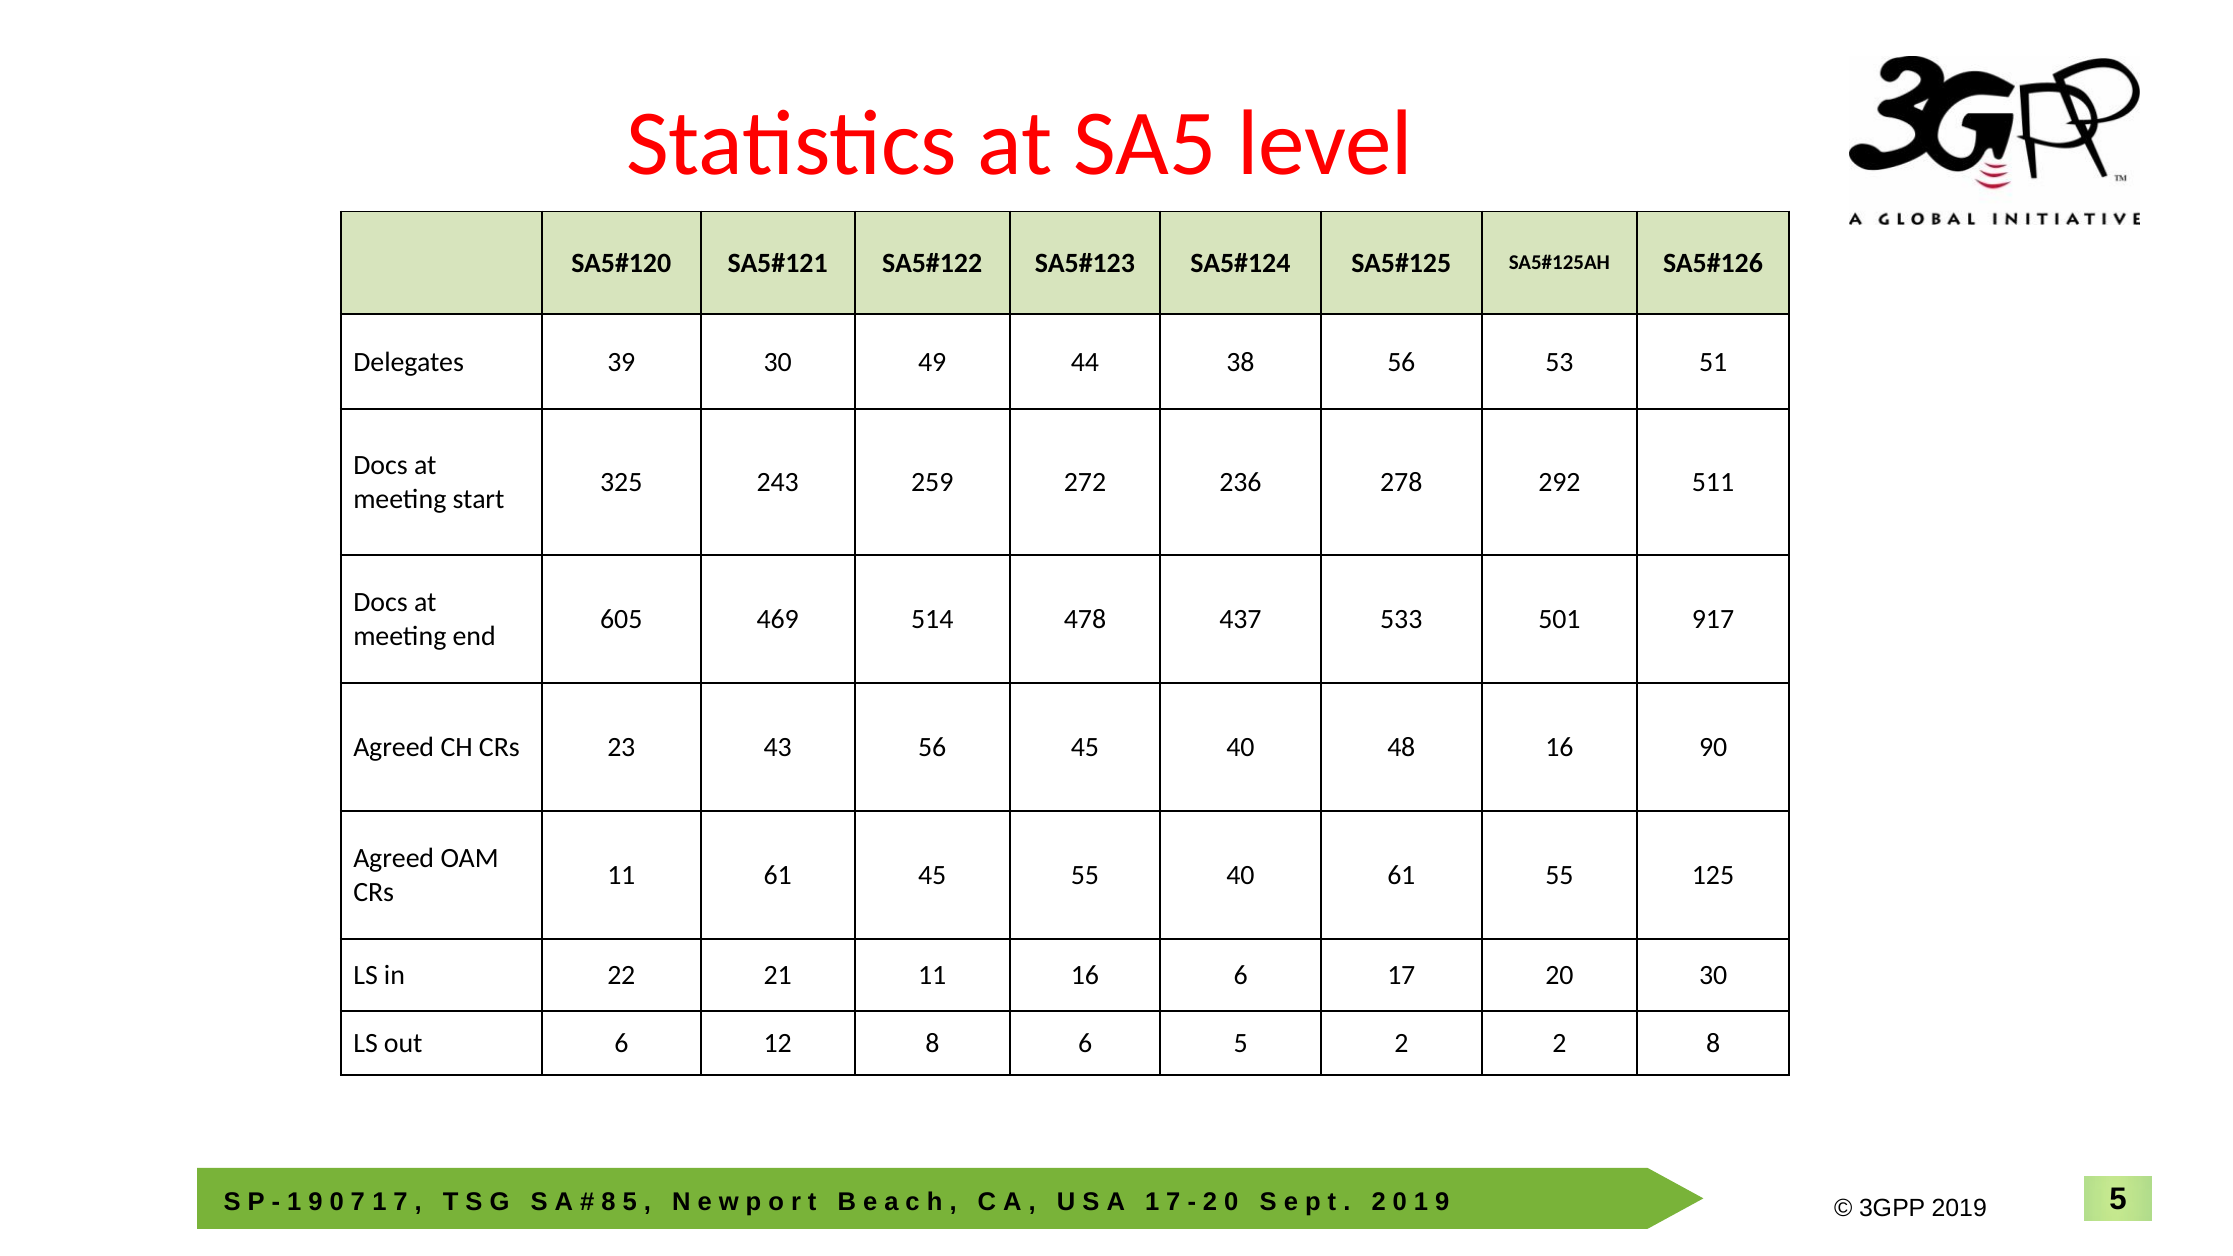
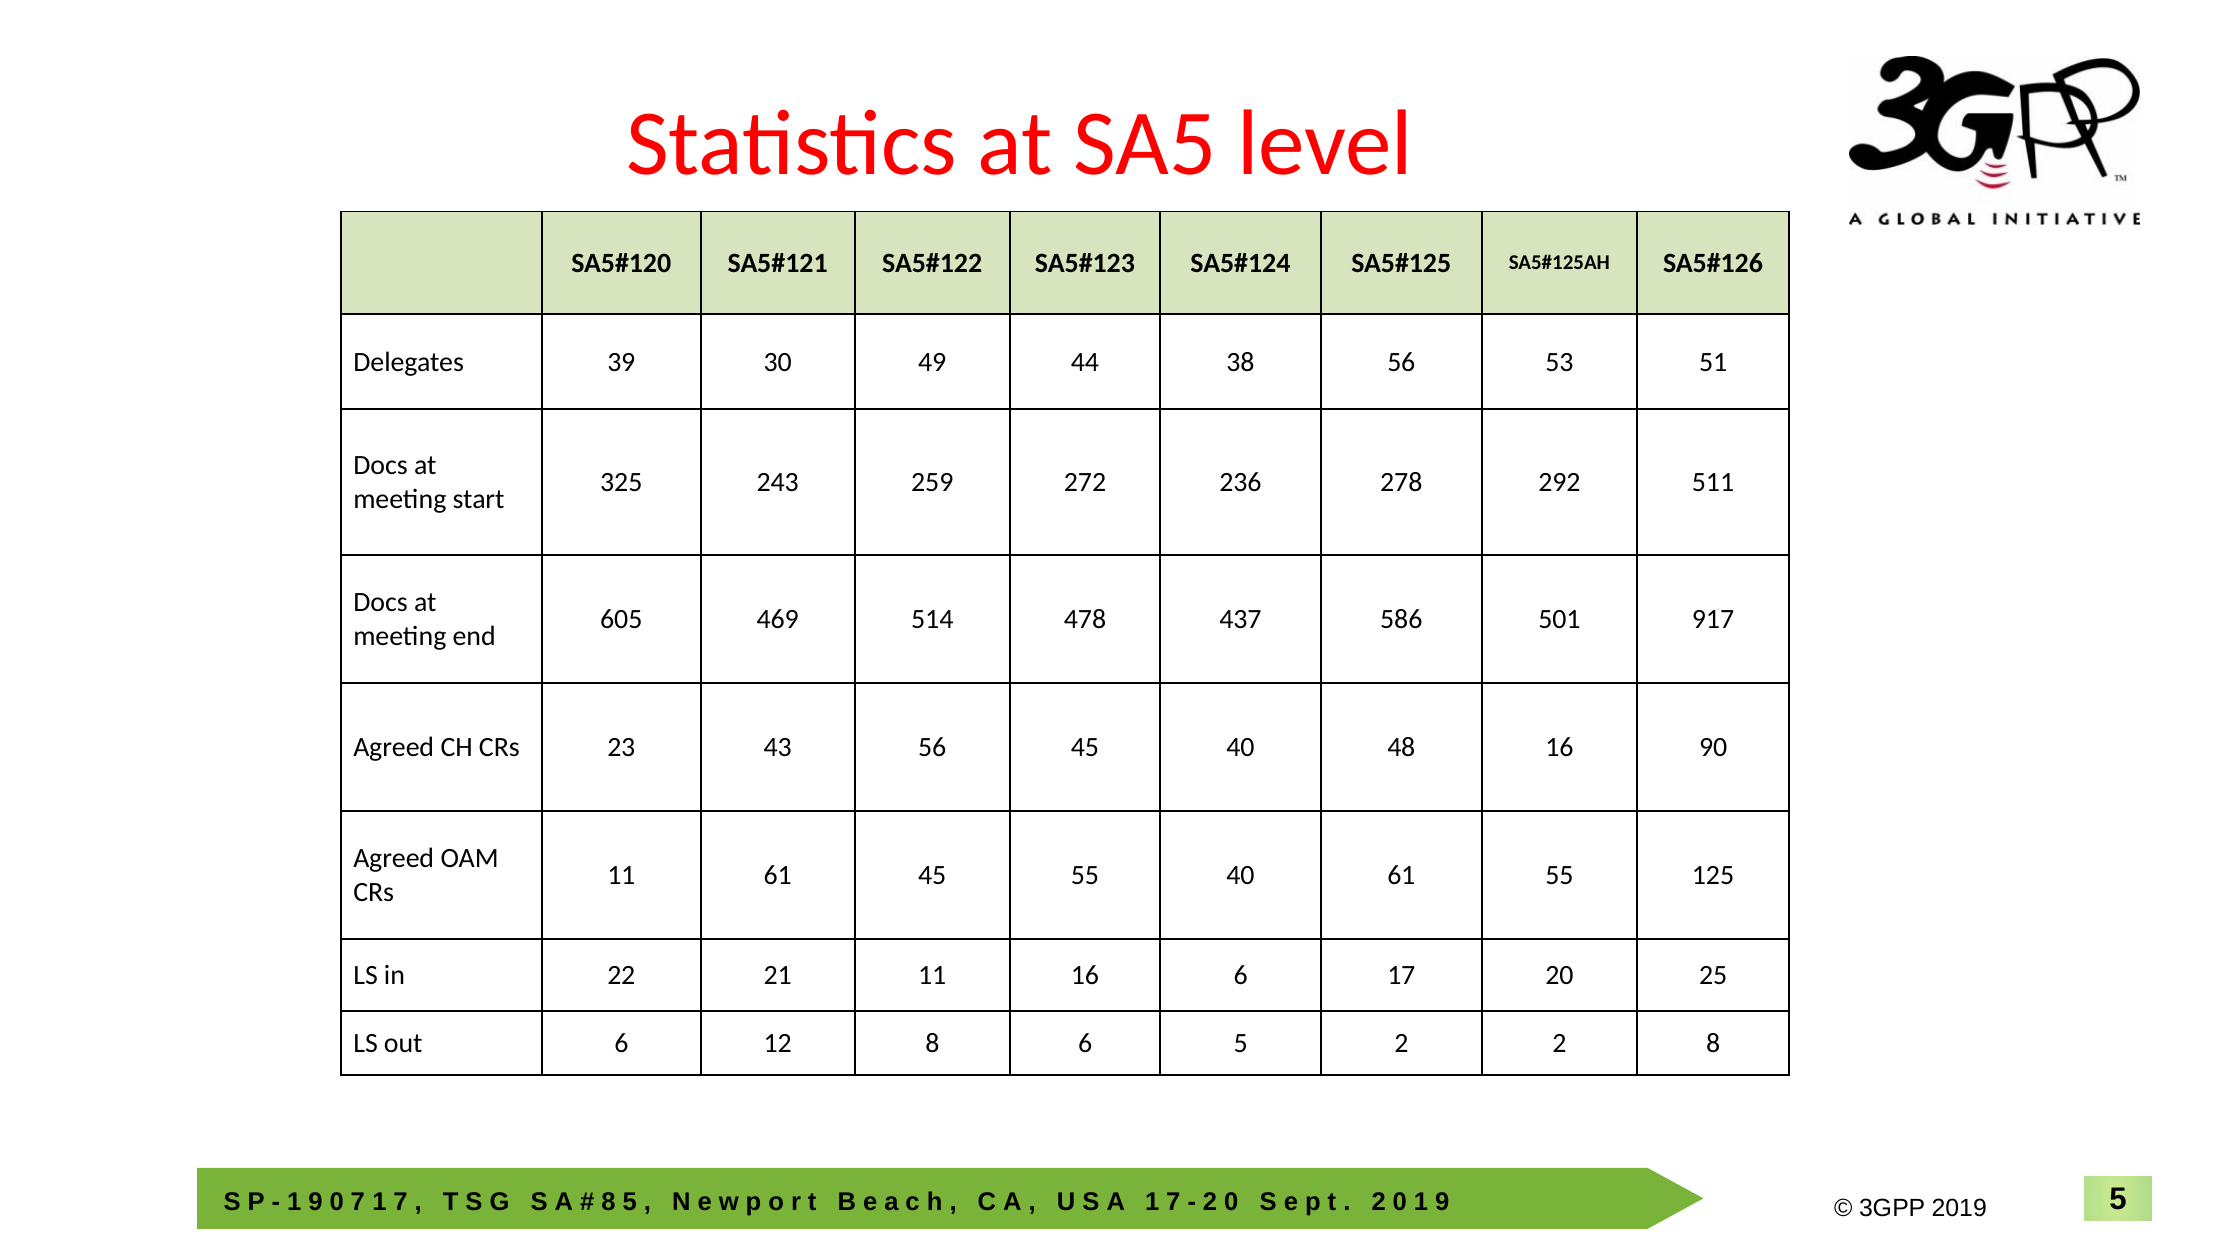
533: 533 -> 586
20 30: 30 -> 25
